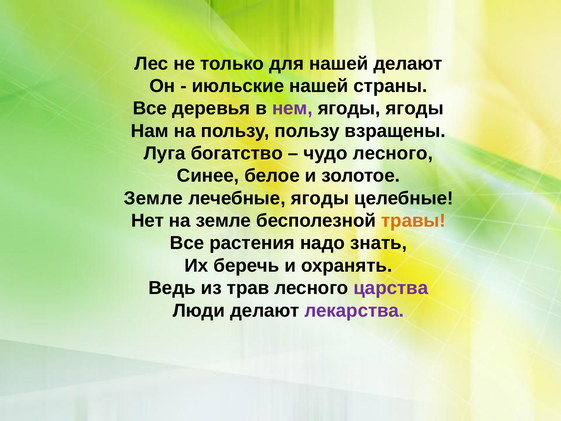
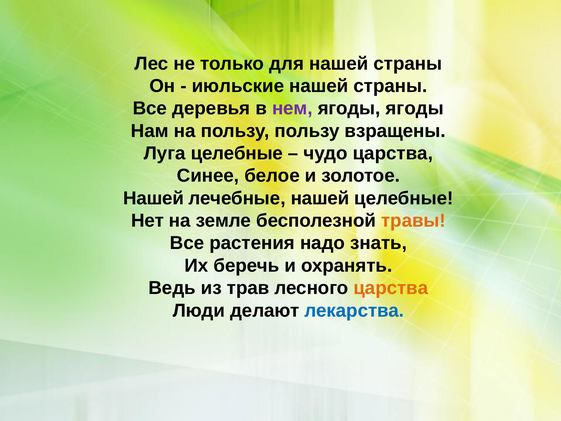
для нашей делают: делают -> страны
Луга богатство: богатство -> целебные
чудо лесного: лесного -> царства
Земле at (153, 198): Земле -> Нашей
лечебные ягоды: ягоды -> нашей
царства at (391, 288) colour: purple -> orange
лекарства colour: purple -> blue
